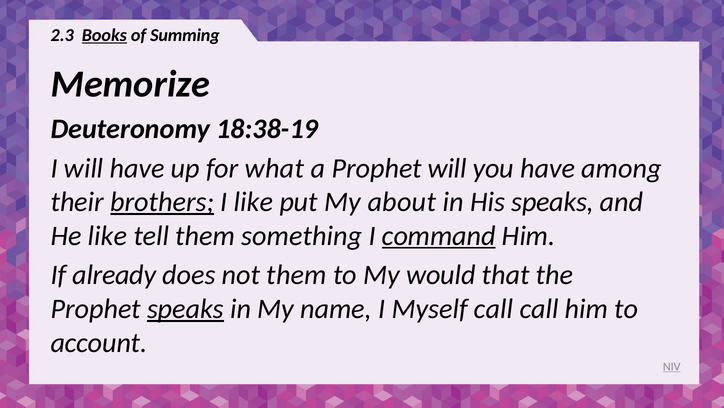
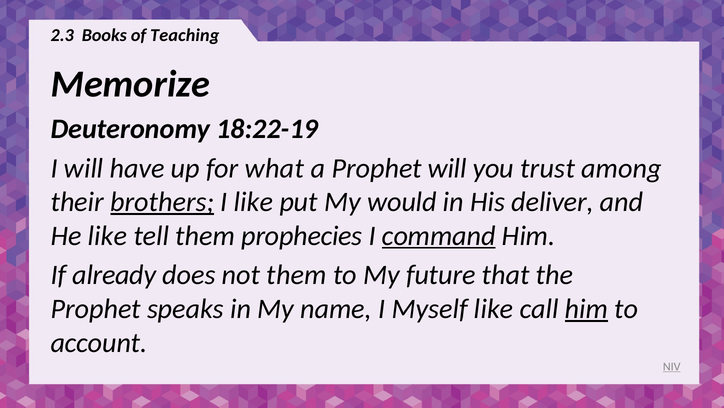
Books underline: present -> none
Summing: Summing -> Teaching
18:38-19: 18:38-19 -> 18:22-19
you have: have -> trust
about: about -> would
His speaks: speaks -> deliver
something: something -> prophecies
would: would -> future
speaks at (185, 309) underline: present -> none
Myself call: call -> like
him at (587, 309) underline: none -> present
